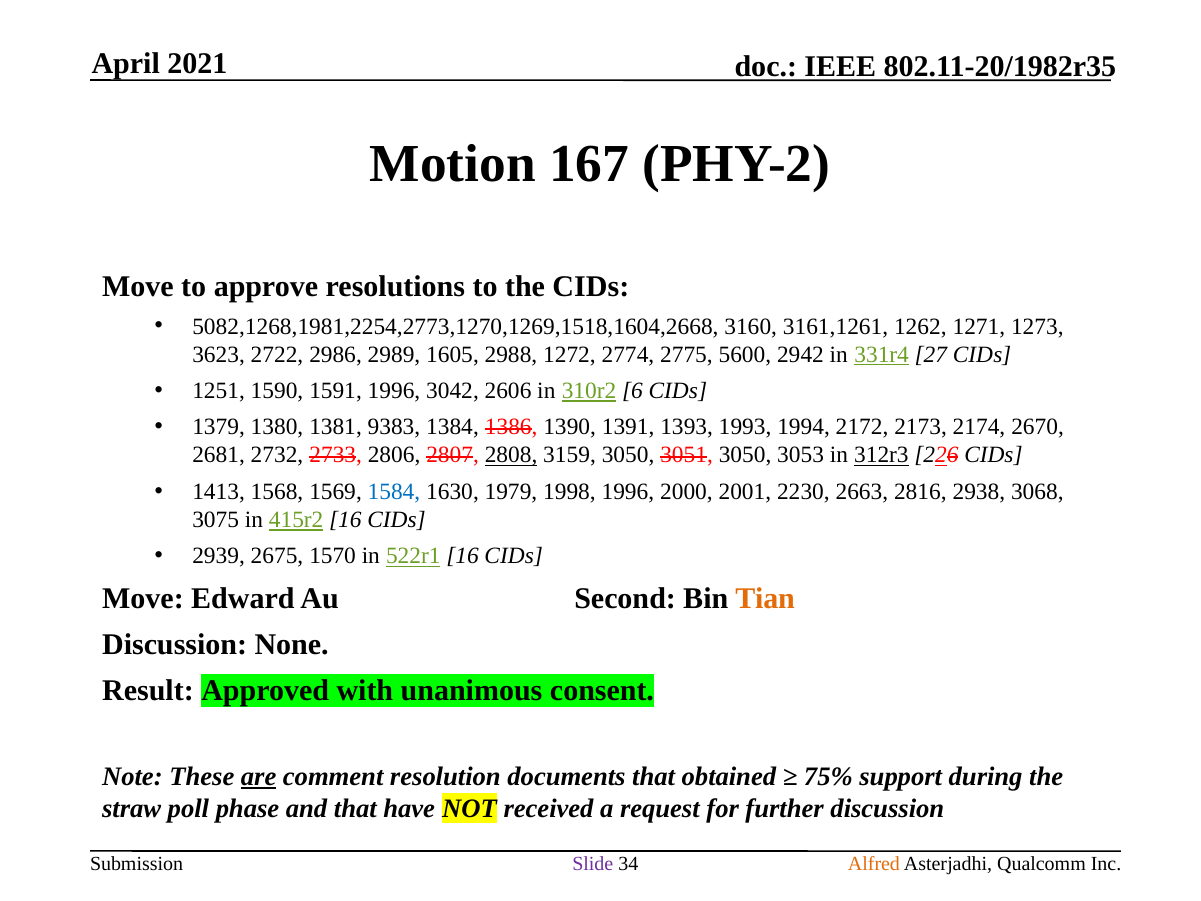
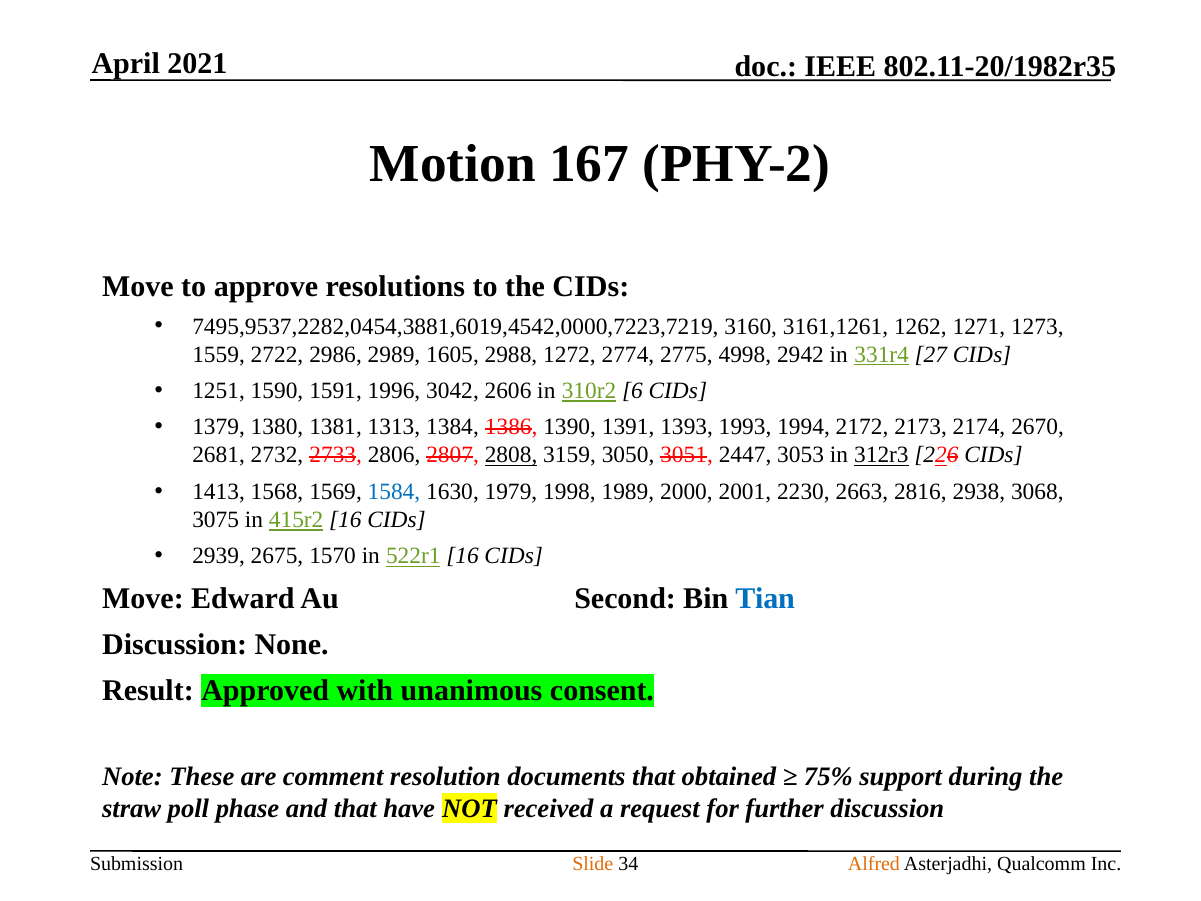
5082,1268,1981,2254,2773,1270,1269,1518,1604,2668: 5082,1268,1981,2254,2773,1270,1269,1518,1604,2668 -> 7495,9537,2282,0454,3881,6019,4542,0000,7223,7219
3623: 3623 -> 1559
5600: 5600 -> 4998
9383: 9383 -> 1313
3051 3050: 3050 -> 2447
1998 1996: 1996 -> 1989
Tian colour: orange -> blue
are underline: present -> none
Slide colour: purple -> orange
